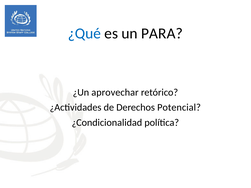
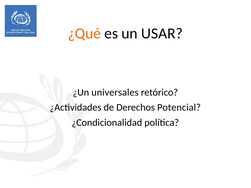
¿Qué colour: blue -> orange
PARA: PARA -> USAR
aprovechar: aprovechar -> universales
